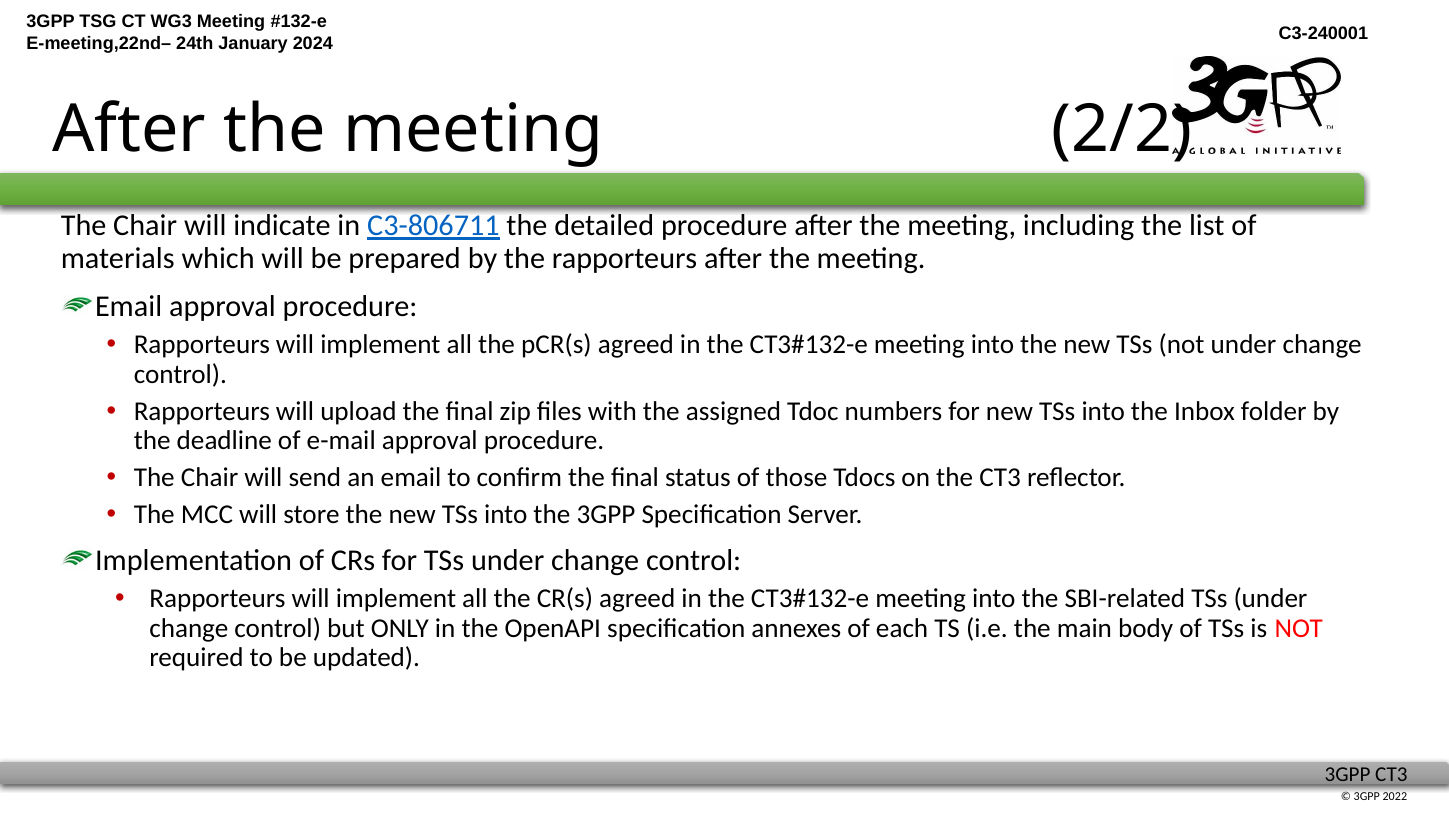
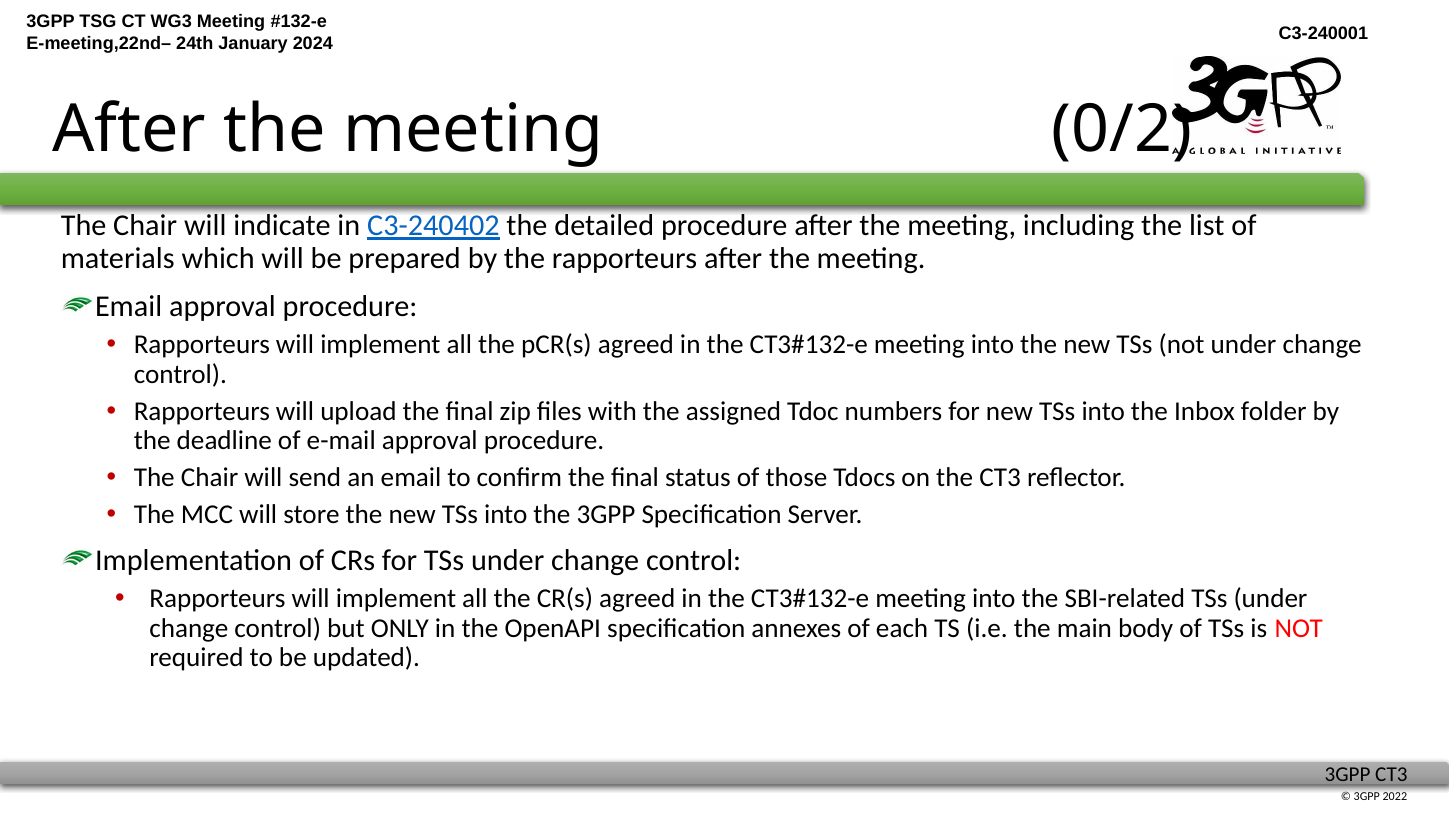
2/2: 2/2 -> 0/2
C3-806711: C3-806711 -> C3-240402
